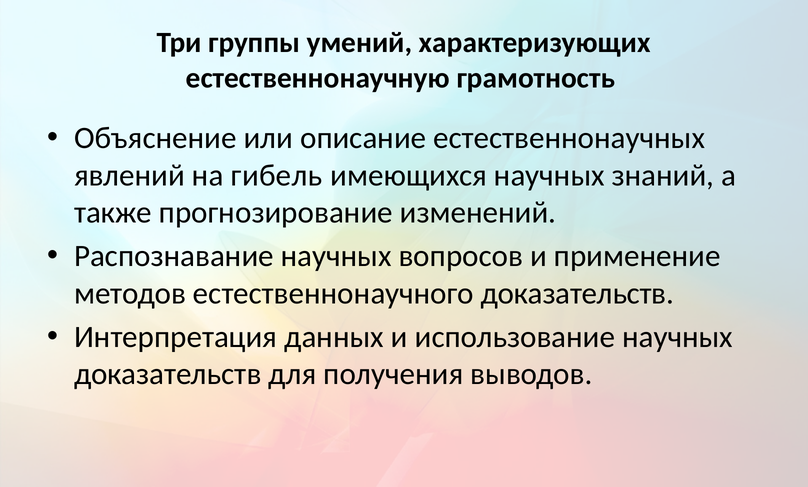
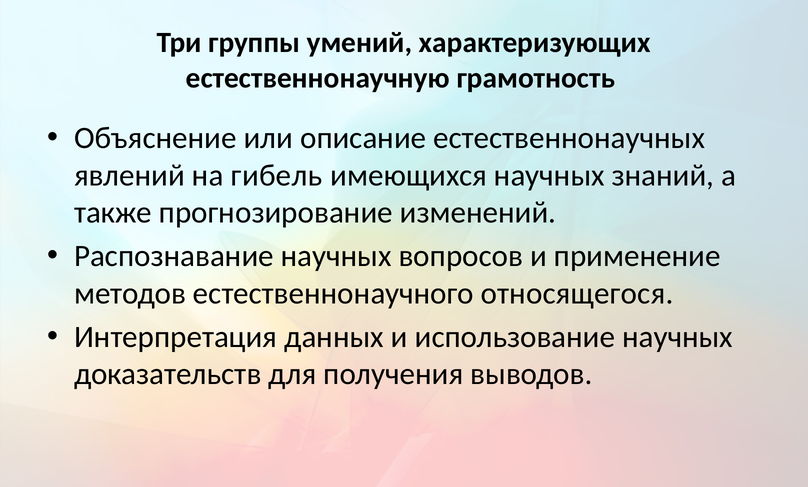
естественнонаучного доказательств: доказательств -> относящегося
